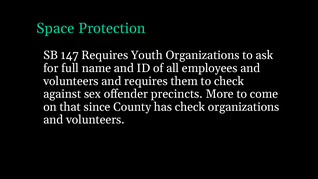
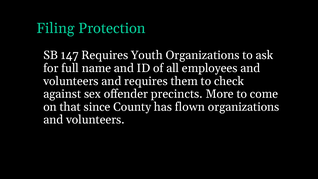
Space: Space -> Filing
has check: check -> flown
